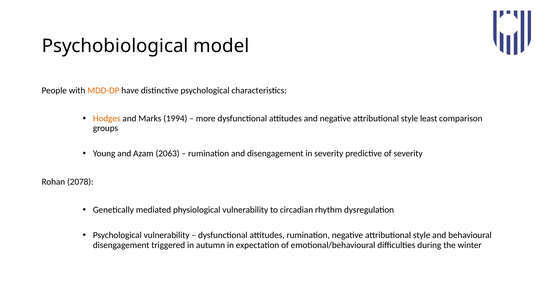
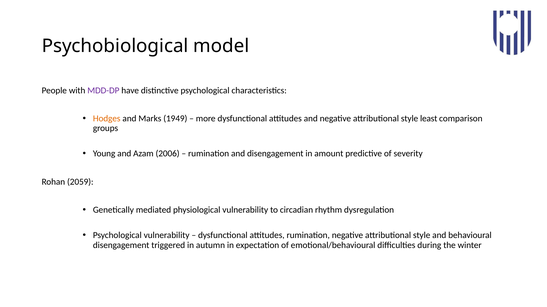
MDD-DP colour: orange -> purple
1994: 1994 -> 1949
2063: 2063 -> 2006
in severity: severity -> amount
2078: 2078 -> 2059
